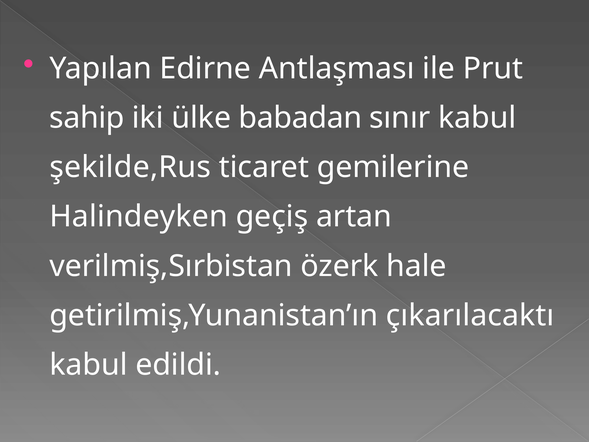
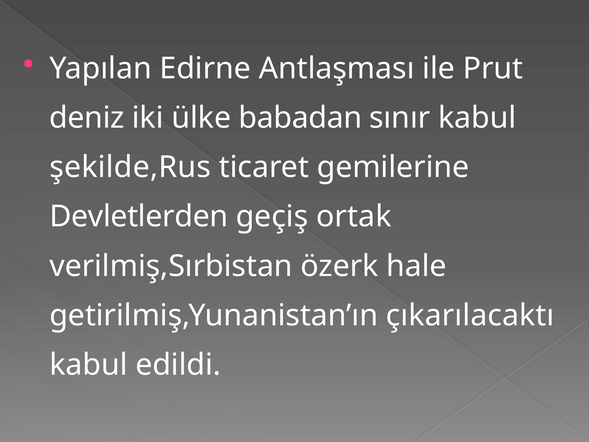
sahip: sahip -> deniz
Halindeyken: Halindeyken -> Devletlerden
artan: artan -> ortak
